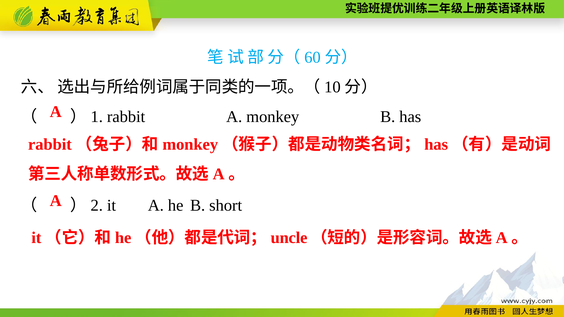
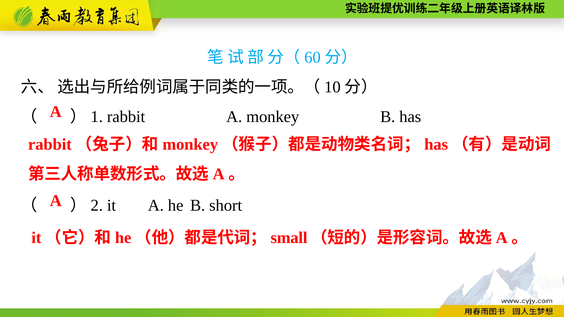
uncle: uncle -> small
